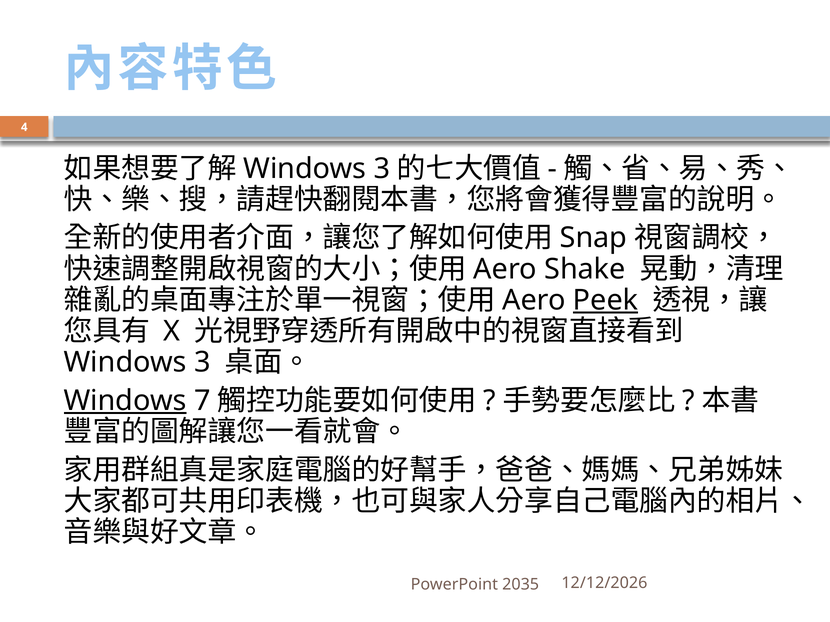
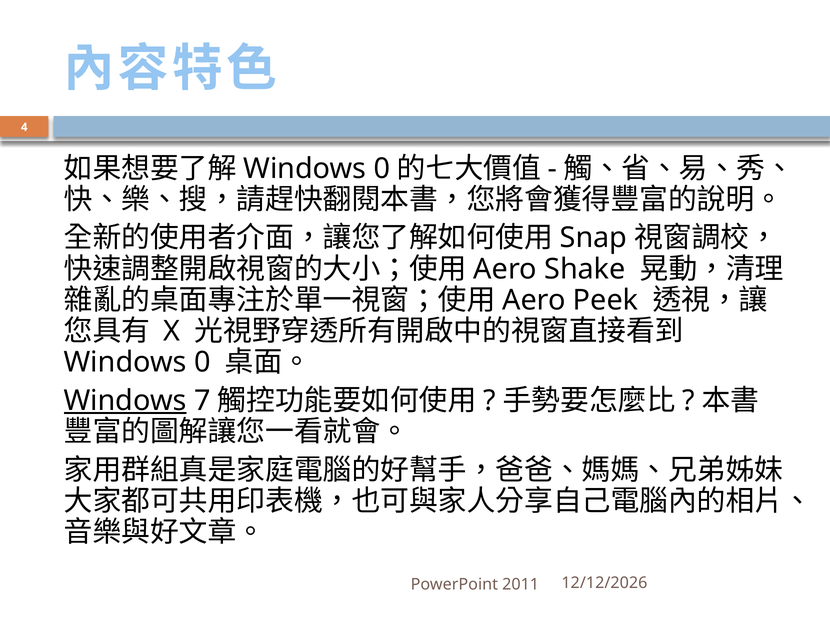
3 at (382, 169): 3 -> 0
Peek underline: present -> none
3 at (202, 363): 3 -> 0
2035: 2035 -> 2011
